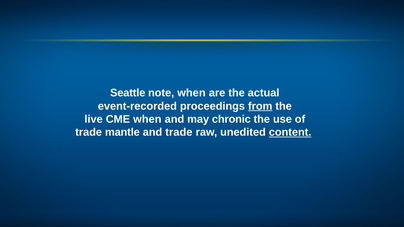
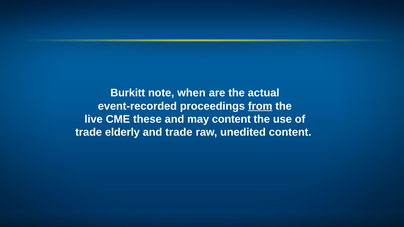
Seattle: Seattle -> Burkitt
CME when: when -> these
may chronic: chronic -> content
mantle: mantle -> elderly
content at (290, 132) underline: present -> none
